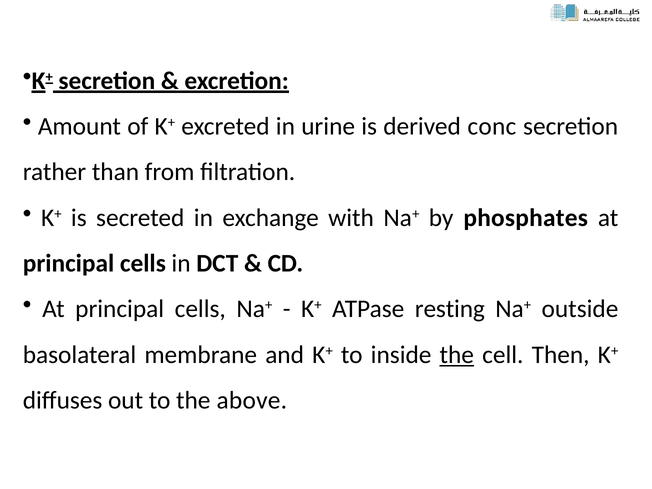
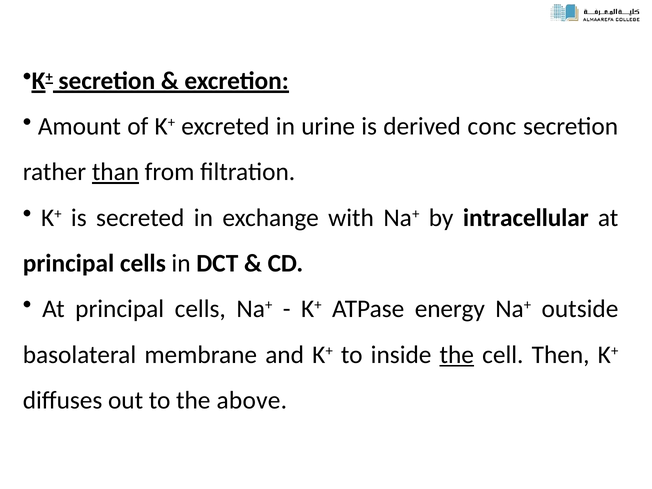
than underline: none -> present
phosphates: phosphates -> intracellular
resting: resting -> energy
